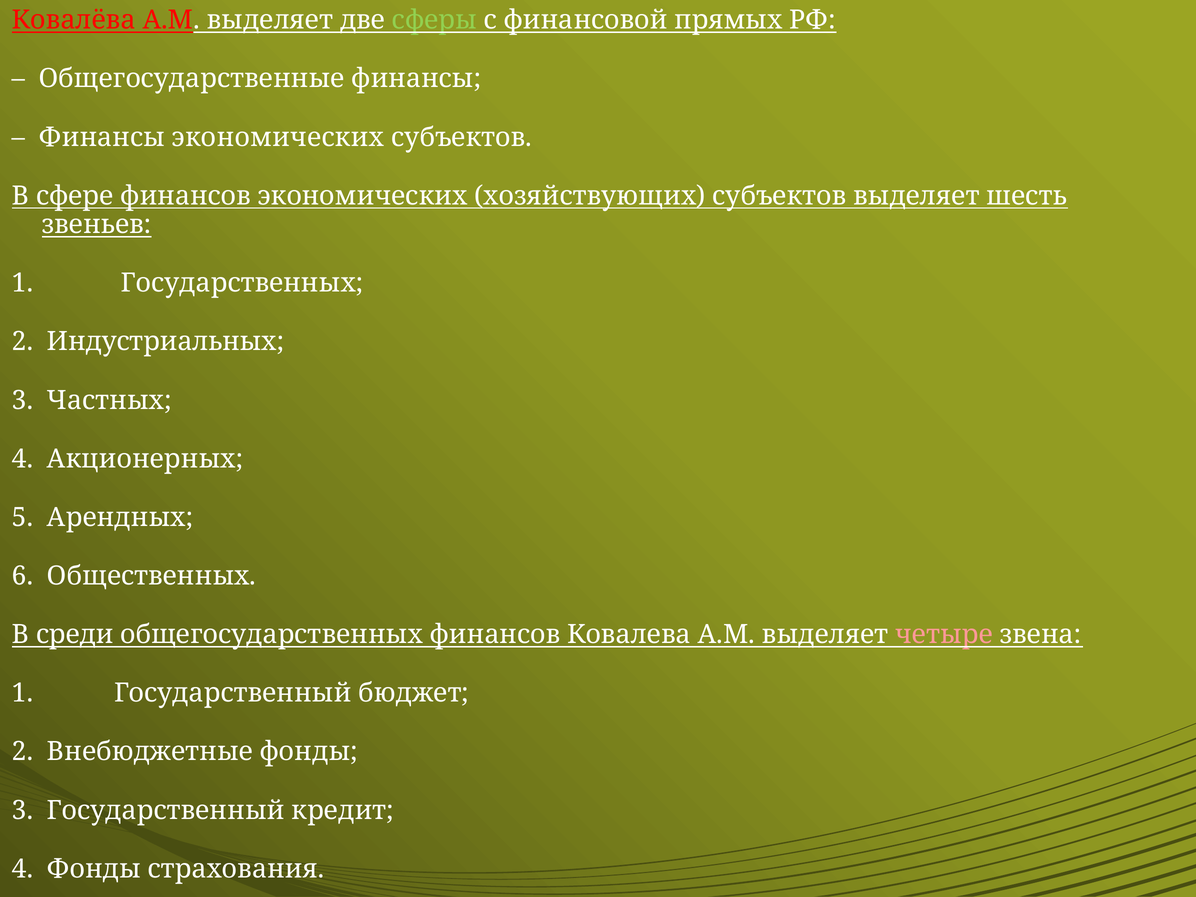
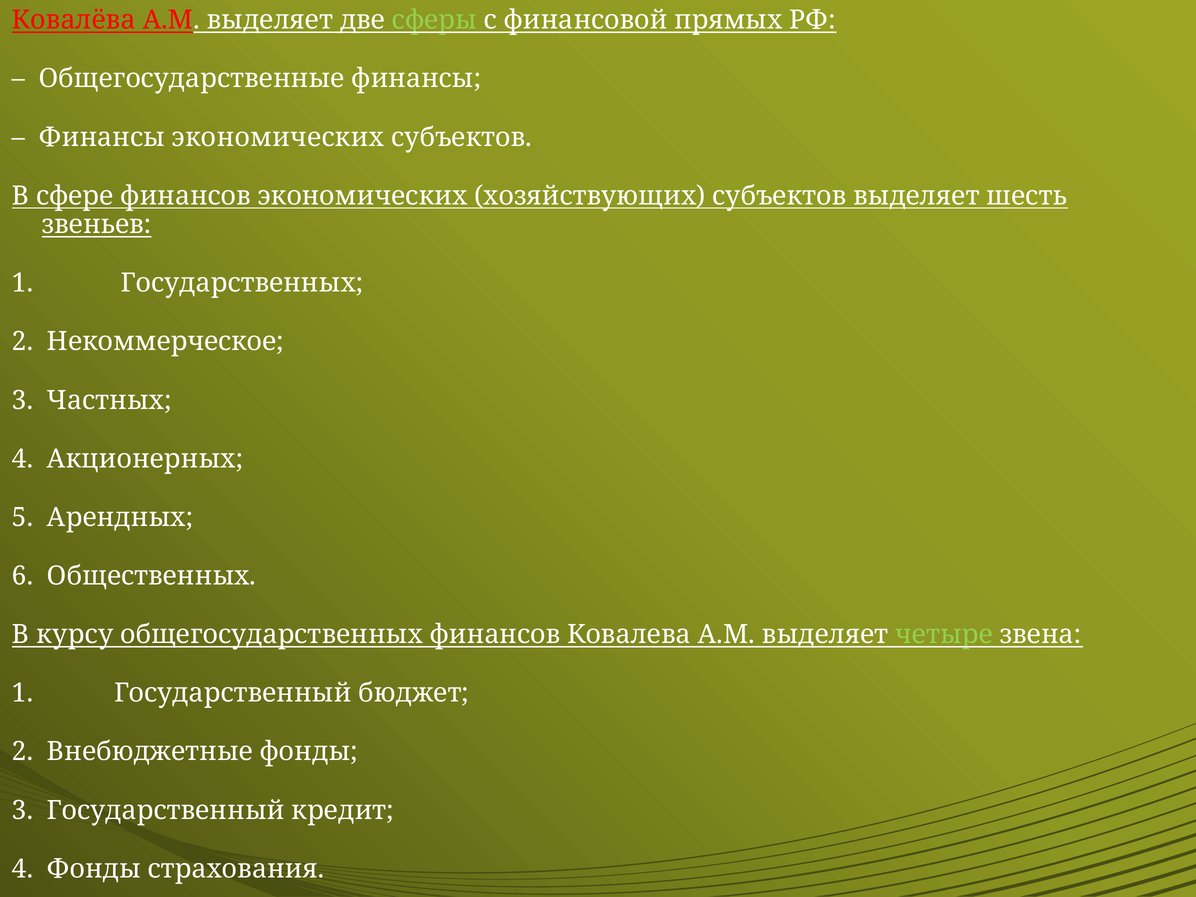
Индустриальных: Индустриальных -> Некоммерческое
среди: среди -> курсу
четыре colour: pink -> light green
